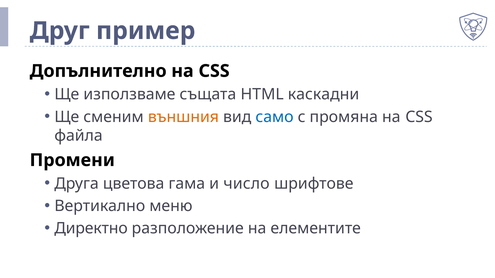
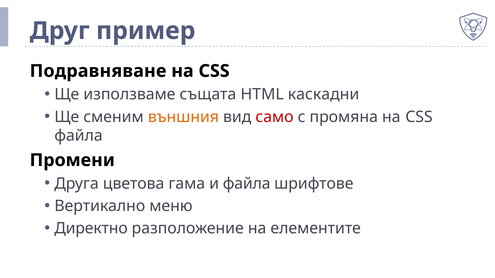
Допълнително: Допълнително -> Подравняване
само colour: blue -> red
и число: число -> файла
